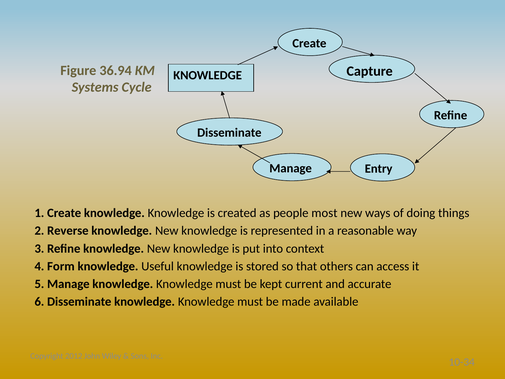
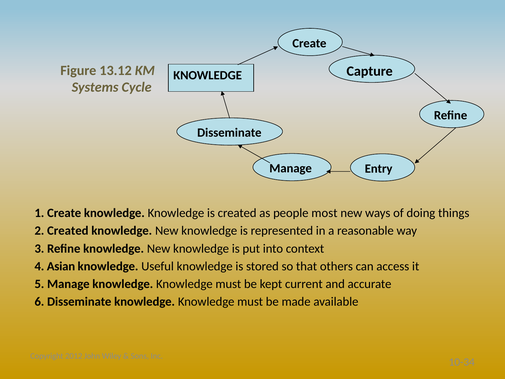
36.94: 36.94 -> 13.12
2 Reverse: Reverse -> Created
Form: Form -> Asian
